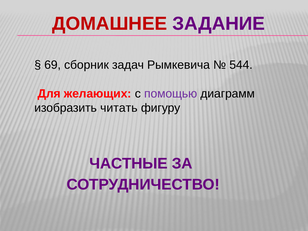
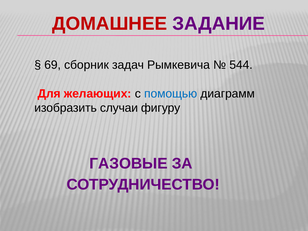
помощью colour: purple -> blue
читать: читать -> случаи
ЧАСТНЫЕ: ЧАСТНЫЕ -> ГАЗОВЫЕ
